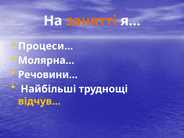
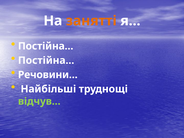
Процеси… at (46, 46): Процеси… -> Постійна…
Молярна… at (46, 60): Молярна… -> Постійна…
відчув… colour: yellow -> light green
